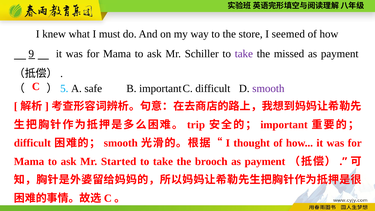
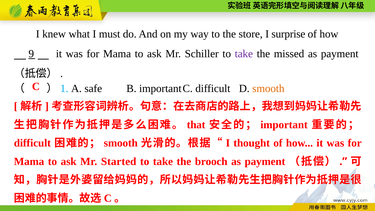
seemed: seemed -> surprise
5: 5 -> 1
smooth at (268, 89) colour: purple -> orange
trip: trip -> that
